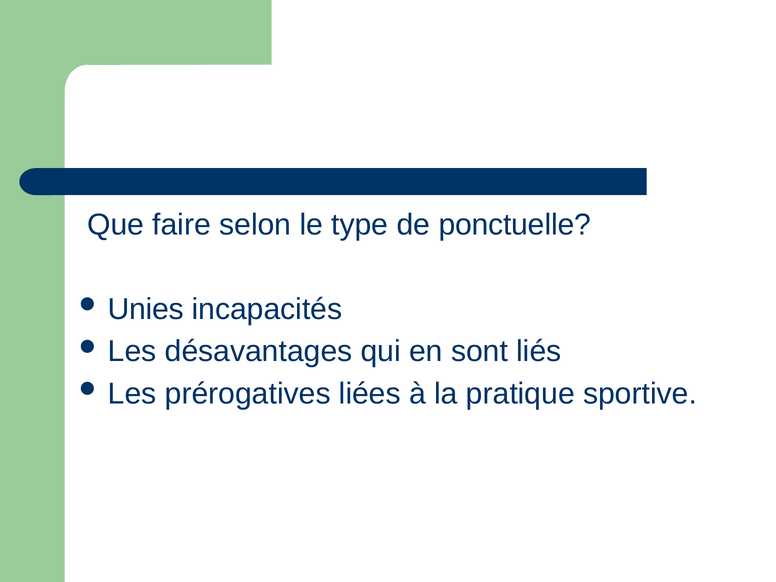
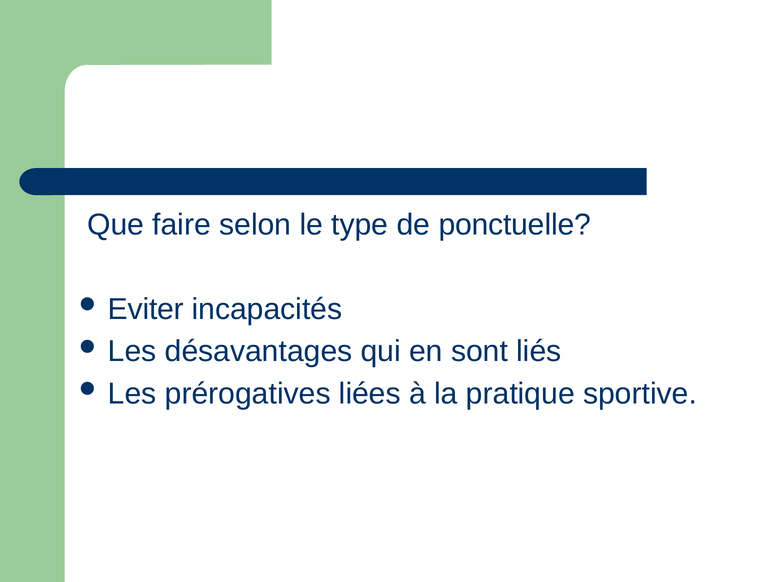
Unies: Unies -> Eviter
